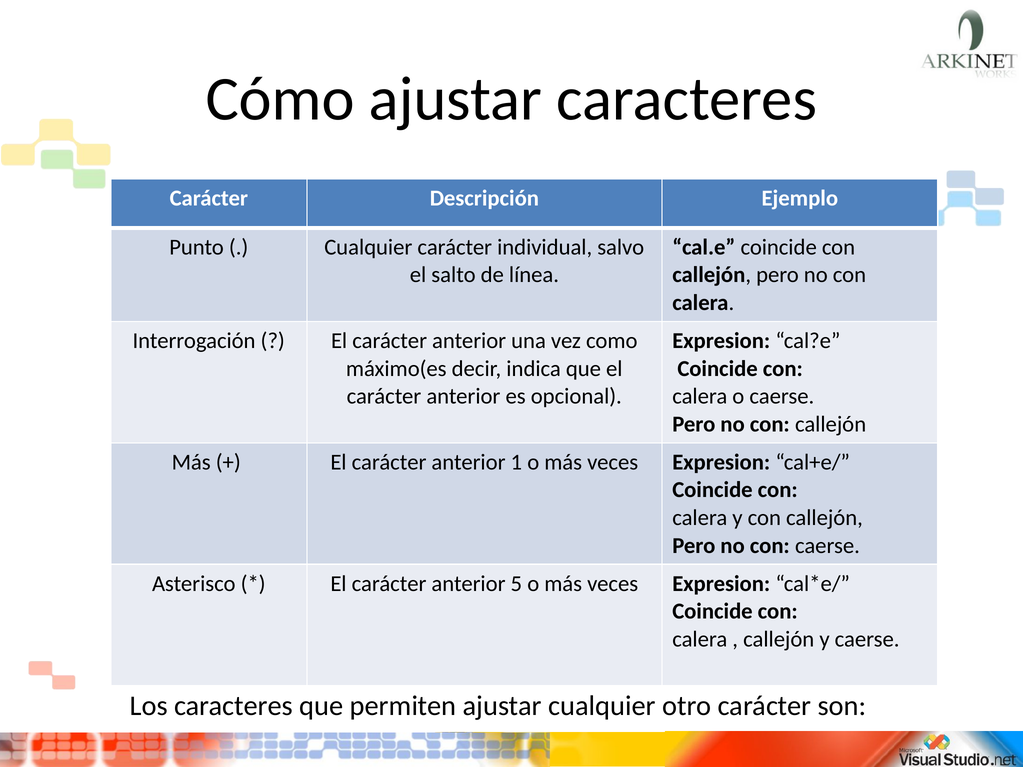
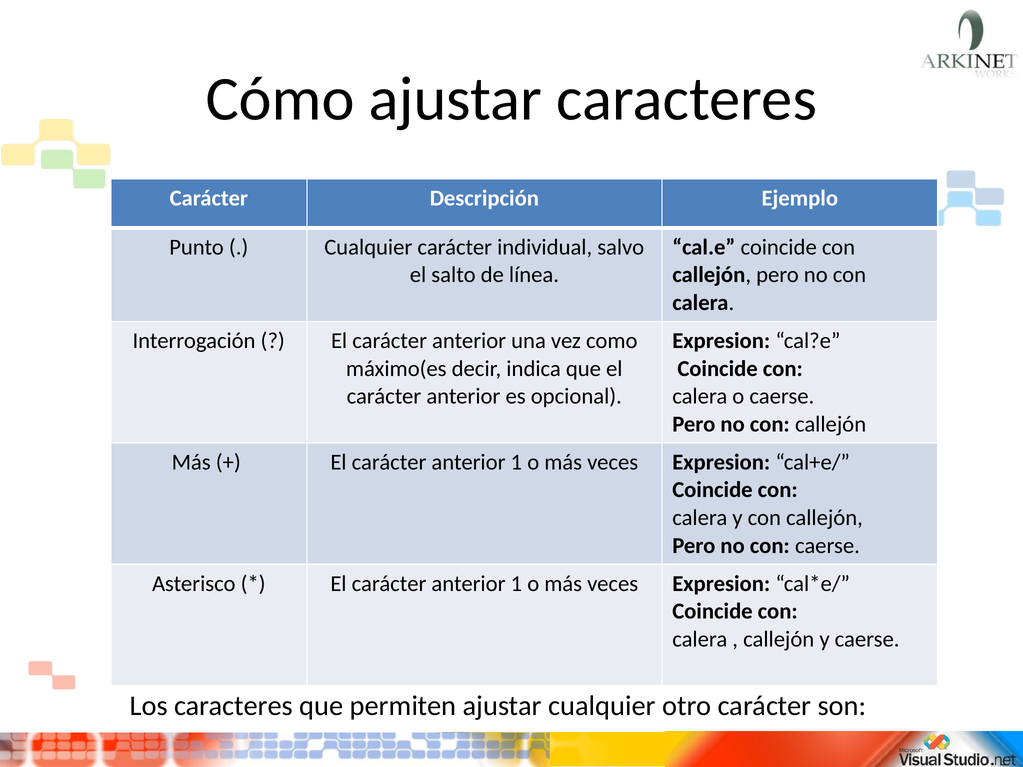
5 at (516, 584): 5 -> 1
